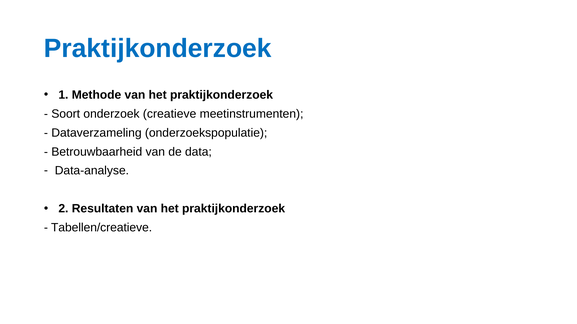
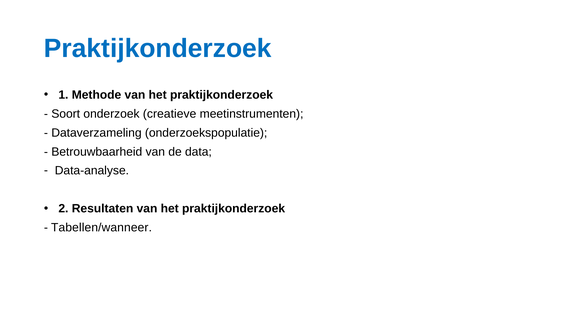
Tabellen/creatieve: Tabellen/creatieve -> Tabellen/wanneer
